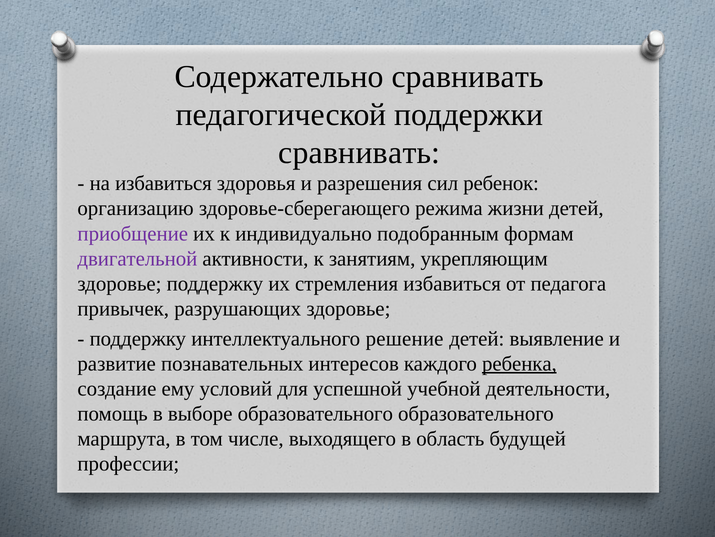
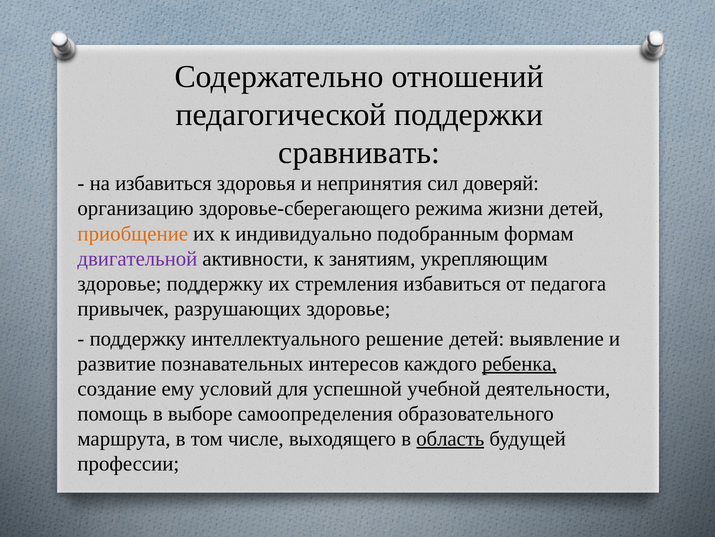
Содержательно сравнивать: сравнивать -> отношений
разрешения: разрешения -> непринятия
ребенок: ребенок -> доверяй
приобщение colour: purple -> orange
выборе образовательного: образовательного -> самоопределения
область underline: none -> present
